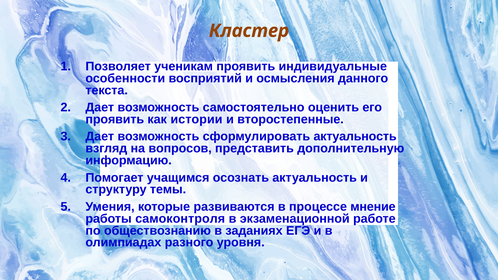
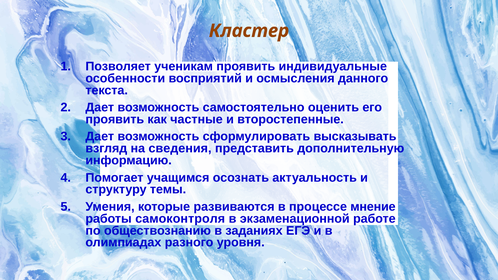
истории: истории -> частные
сформулировать актуальность: актуальность -> высказывать
вопросов: вопросов -> сведения
